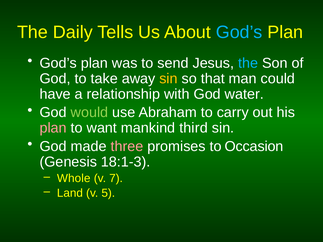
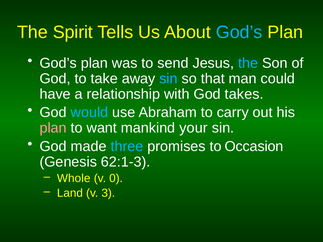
Daily: Daily -> Spirit
sin at (168, 79) colour: yellow -> light blue
water: water -> takes
would colour: light green -> light blue
third: third -> your
three colour: pink -> light blue
18:1-3: 18:1-3 -> 62:1-3
7: 7 -> 0
5: 5 -> 3
